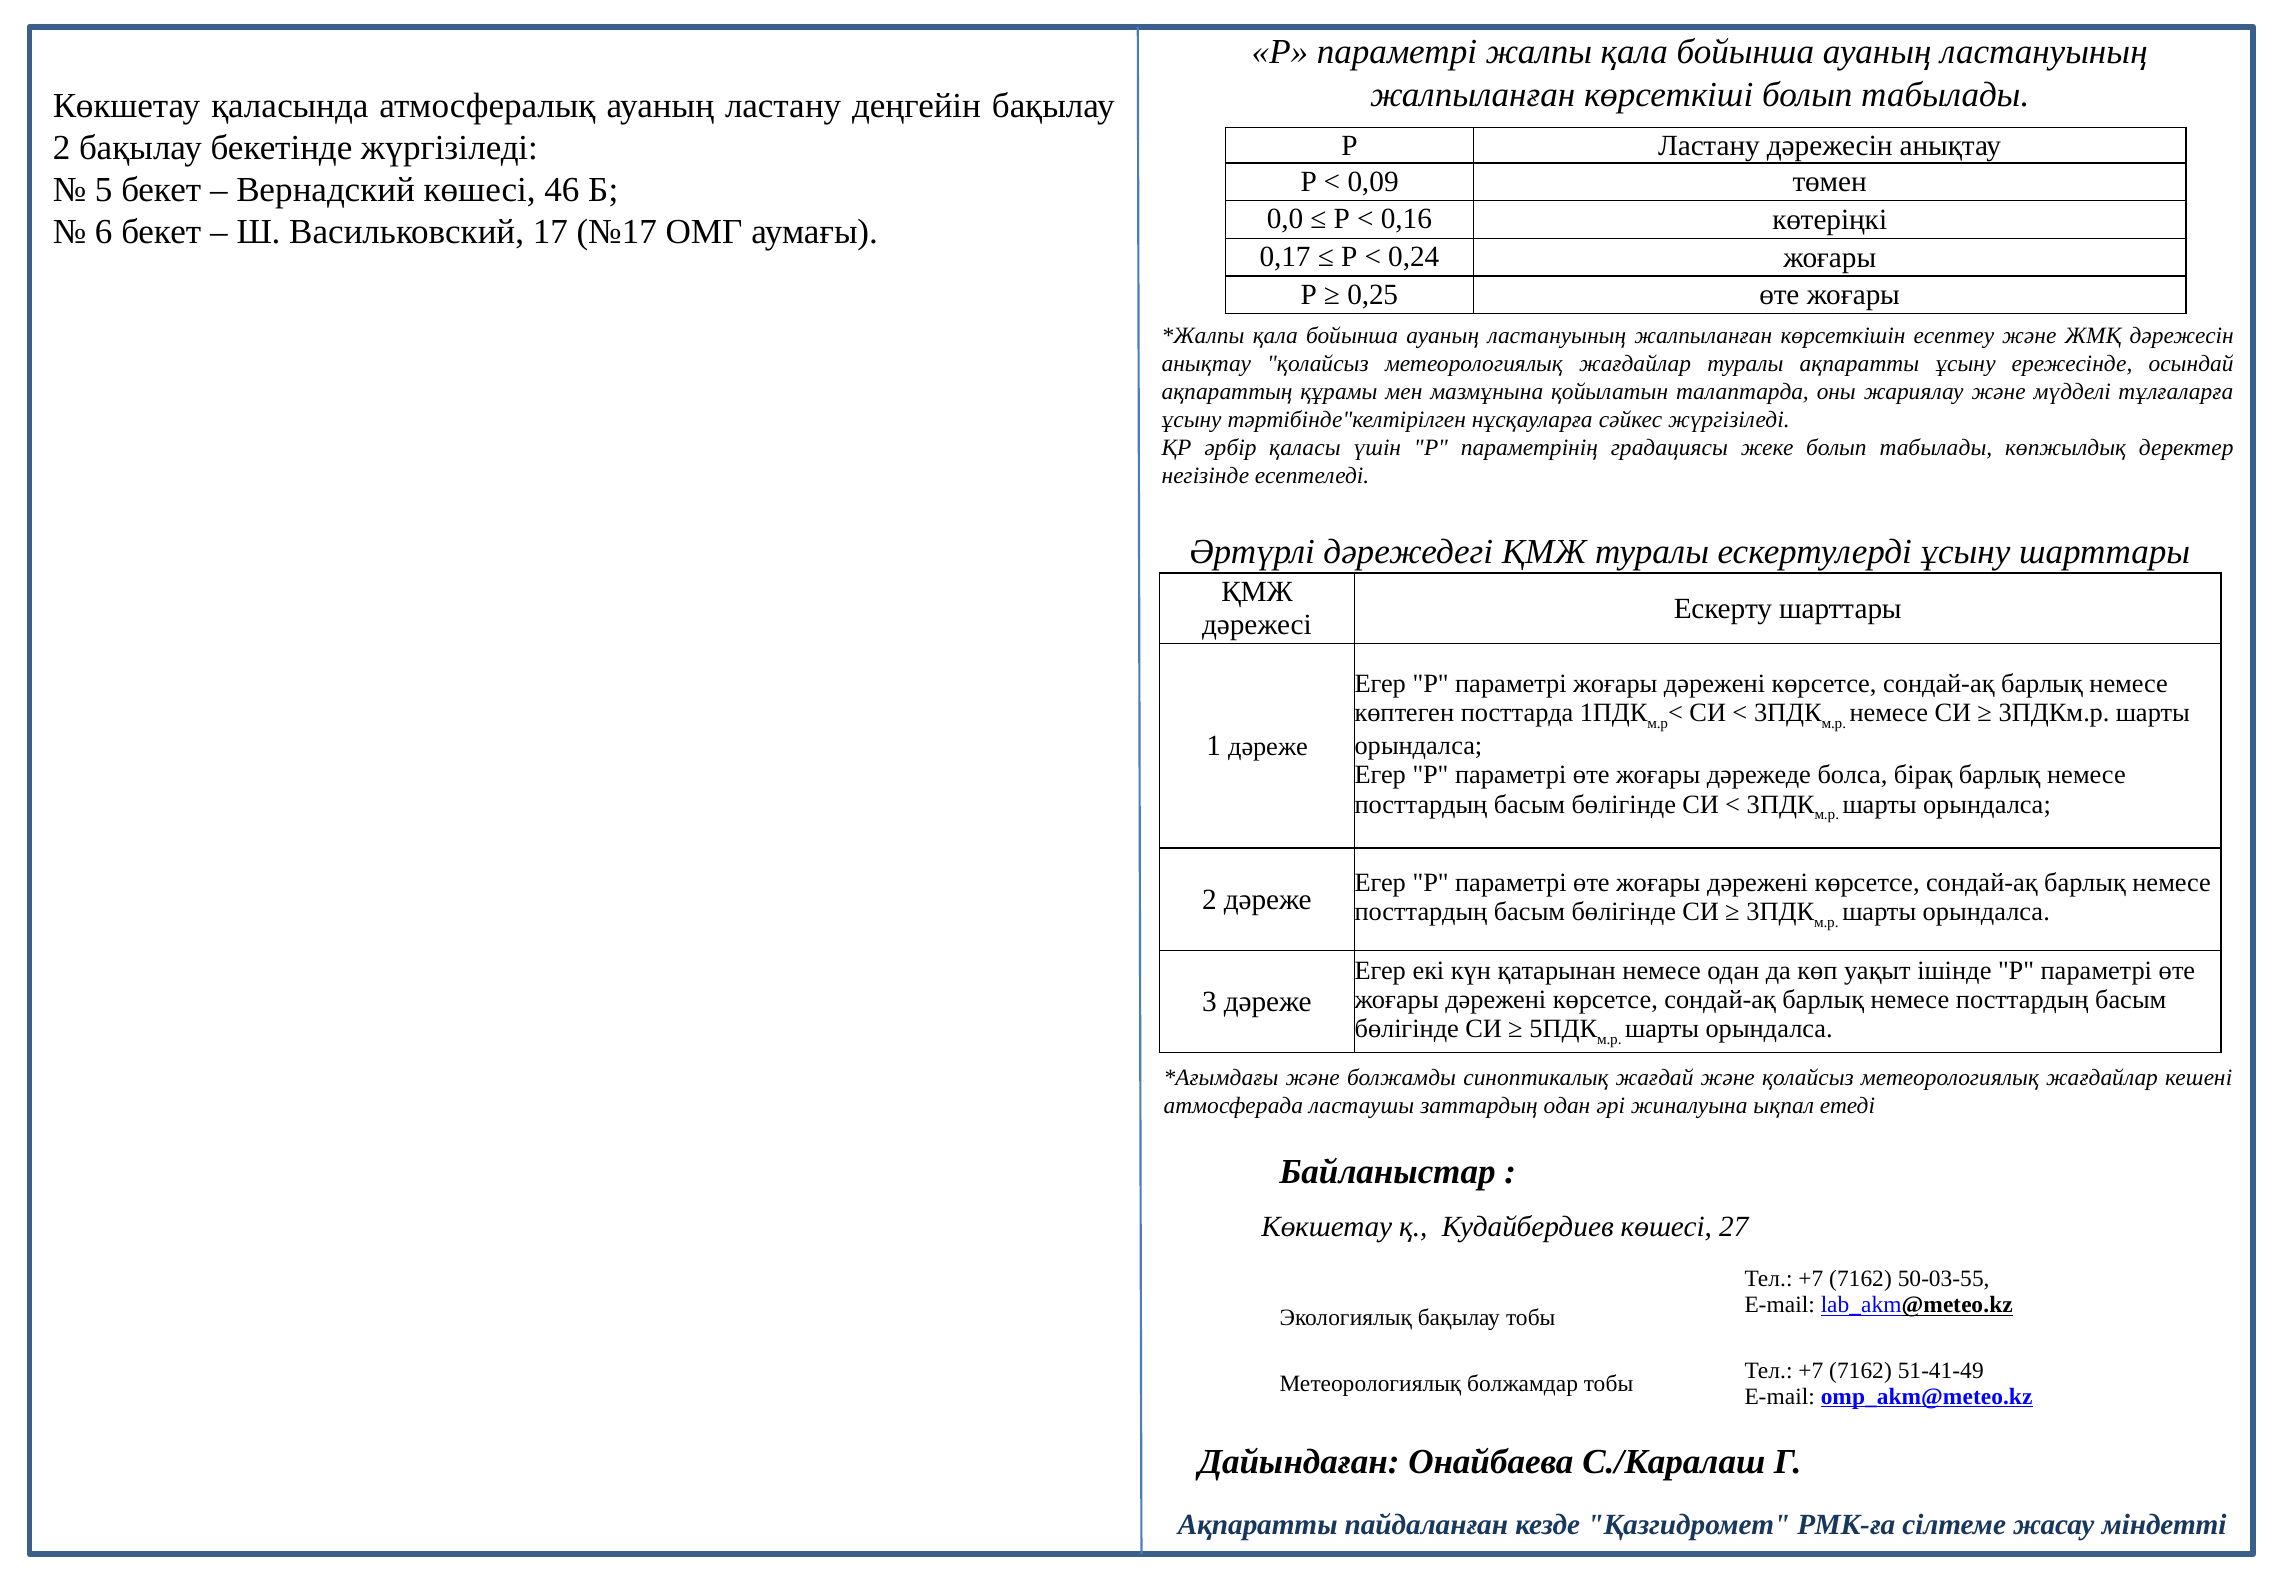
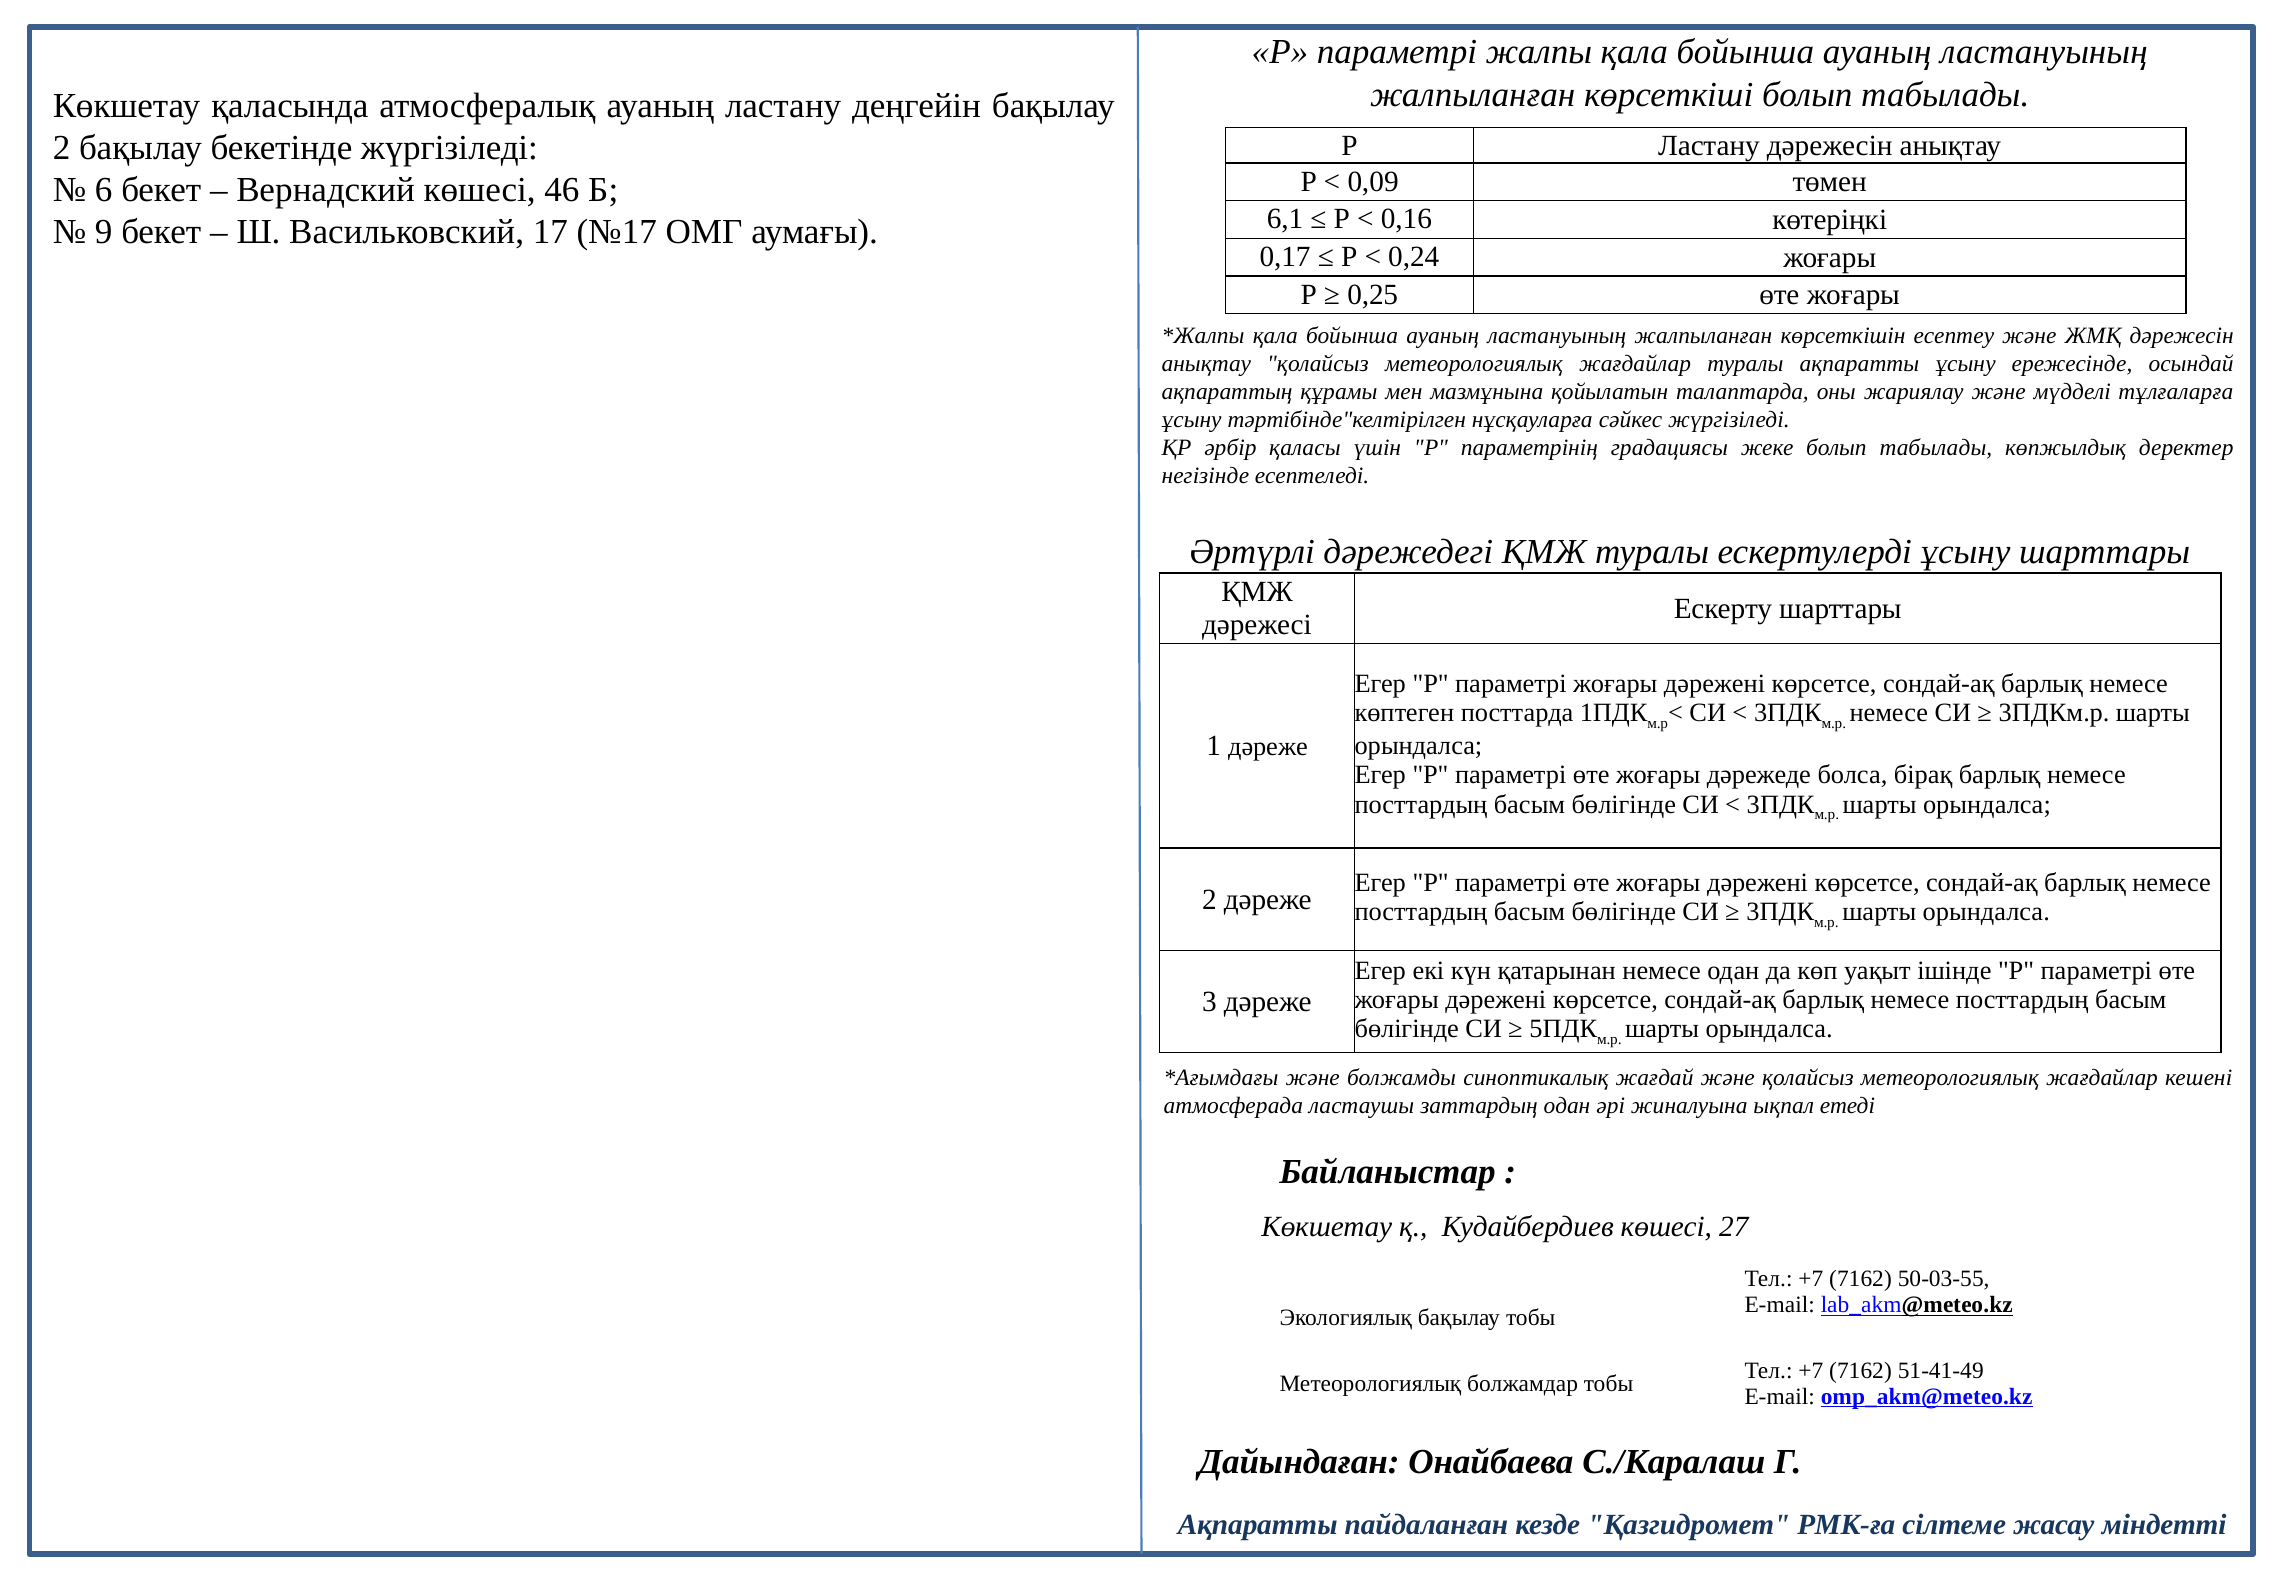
5: 5 -> 6
0,0: 0,0 -> 6,1
6: 6 -> 9
